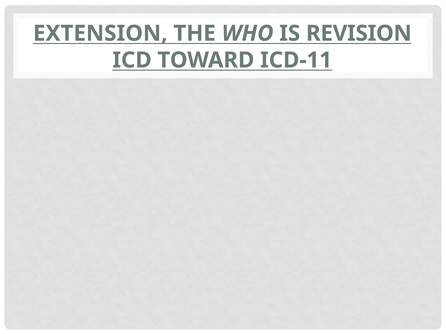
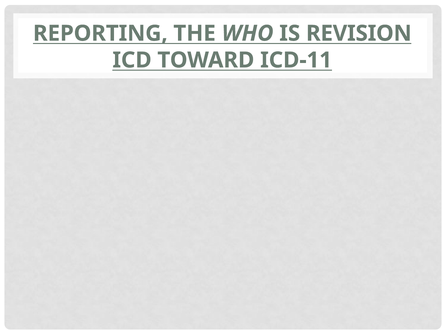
EXTENSION: EXTENSION -> REPORTING
